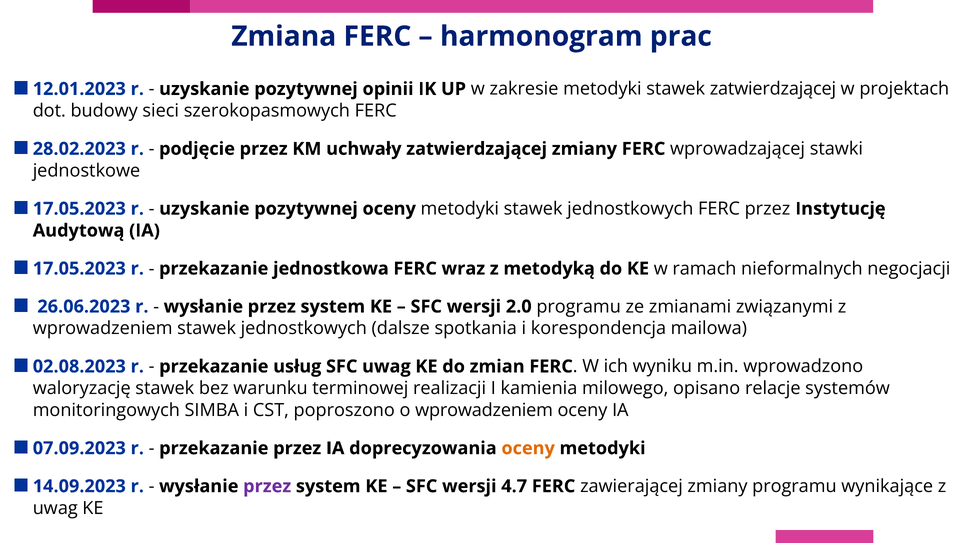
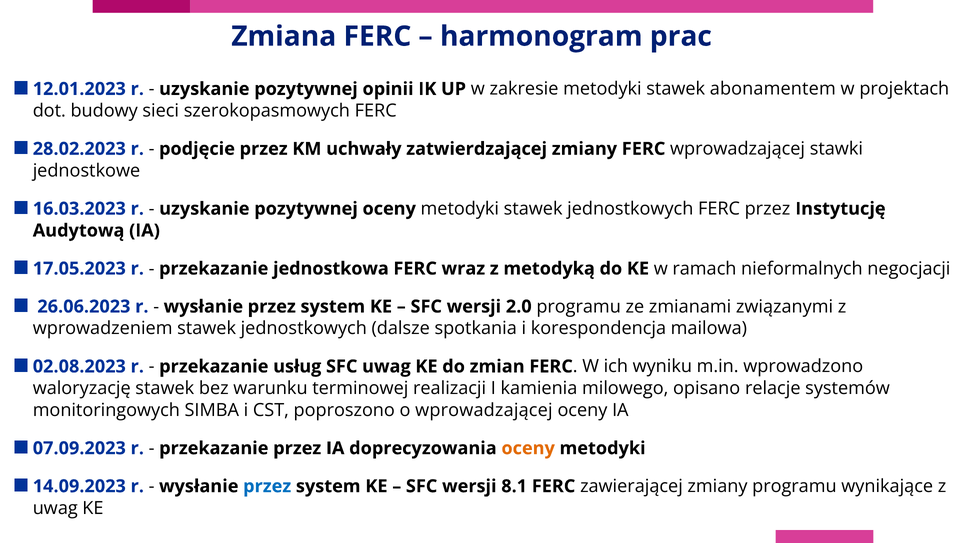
stawek zatwierdzającej: zatwierdzającej -> abonamentem
17.05.2023 at (79, 209): 17.05.2023 -> 16.03.2023
o wprowadzeniem: wprowadzeniem -> wprowadzającej
przez at (267, 487) colour: purple -> blue
4.7: 4.7 -> 8.1
